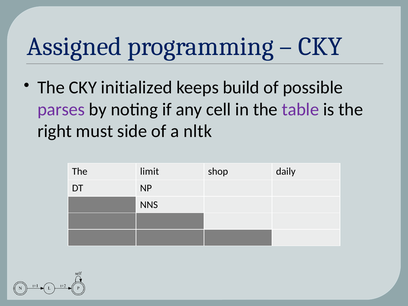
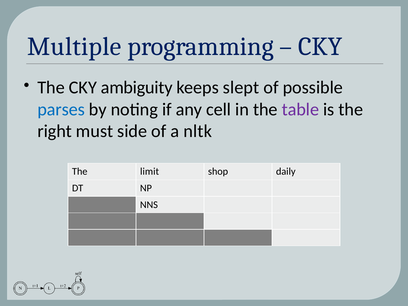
Assigned: Assigned -> Multiple
initialized: initialized -> ambiguity
build: build -> slept
parses colour: purple -> blue
